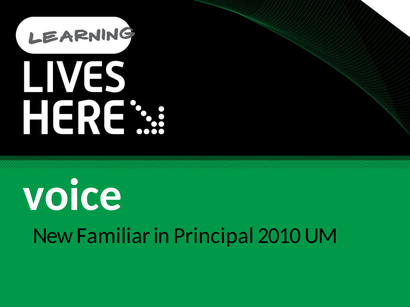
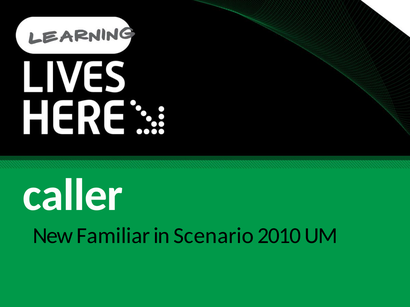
voice: voice -> caller
Principal: Principal -> Scenario
